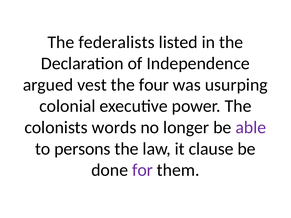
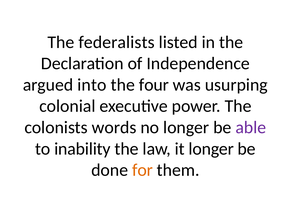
vest: vest -> into
persons: persons -> inability
it clause: clause -> longer
for colour: purple -> orange
